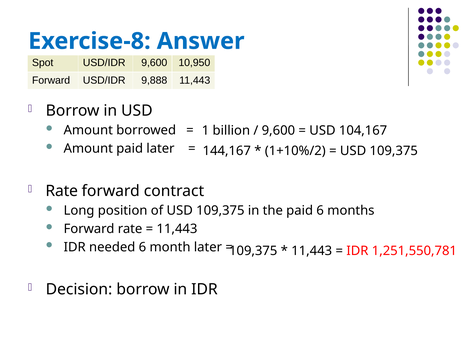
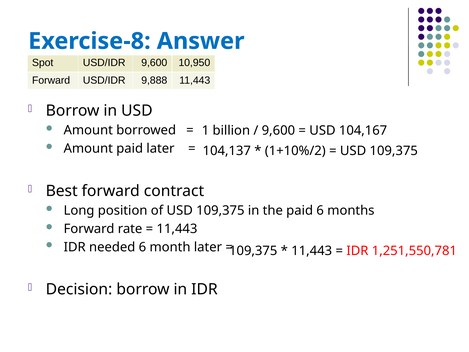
144,167: 144,167 -> 104,137
Rate at (62, 191): Rate -> Best
